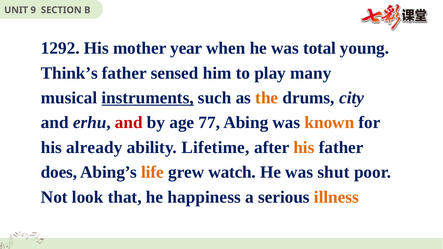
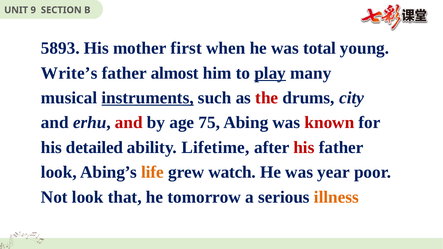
1292: 1292 -> 5893
year: year -> first
Think’s: Think’s -> Write’s
sensed: sensed -> almost
play underline: none -> present
the colour: orange -> red
77: 77 -> 75
known colour: orange -> red
already: already -> detailed
his at (304, 148) colour: orange -> red
does at (59, 172): does -> look
shut: shut -> year
happiness: happiness -> tomorrow
